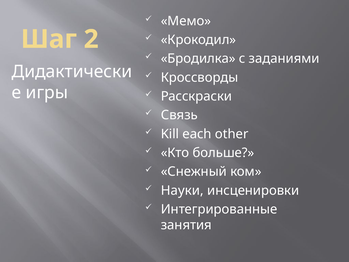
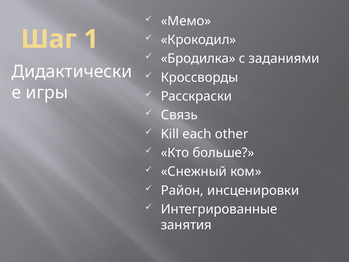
2: 2 -> 1
Науки: Науки -> Район
